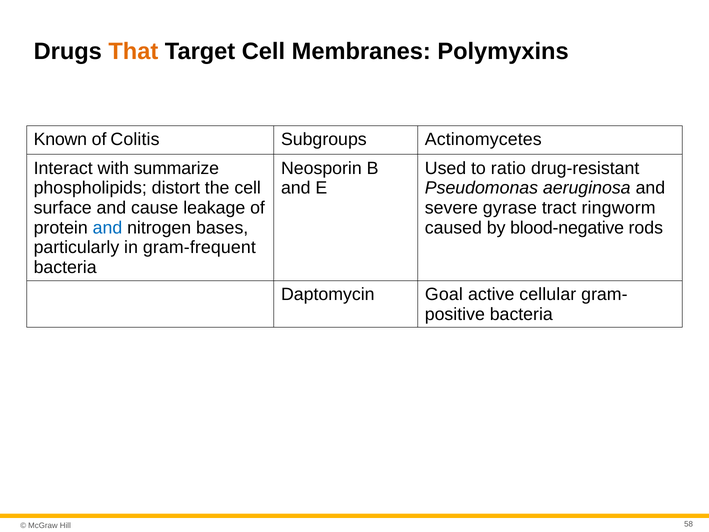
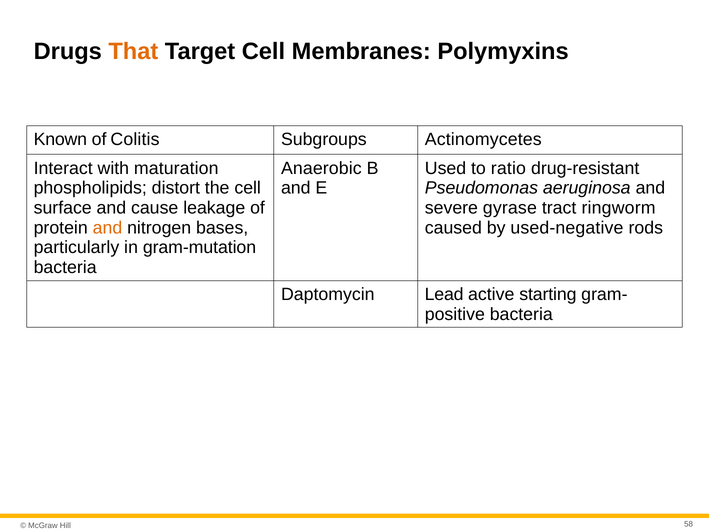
summarize: summarize -> maturation
Neosporin: Neosporin -> Anaerobic
and at (108, 228) colour: blue -> orange
blood-negative: blood-negative -> used-negative
gram-frequent: gram-frequent -> gram-mutation
Goal: Goal -> Lead
cellular: cellular -> starting
